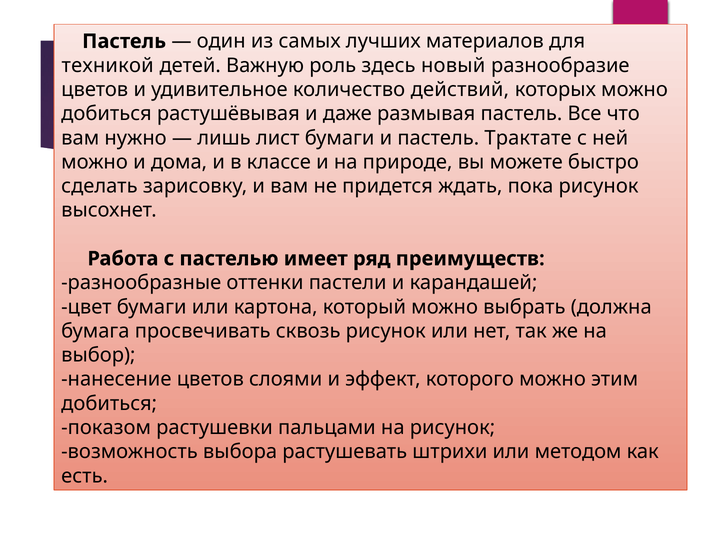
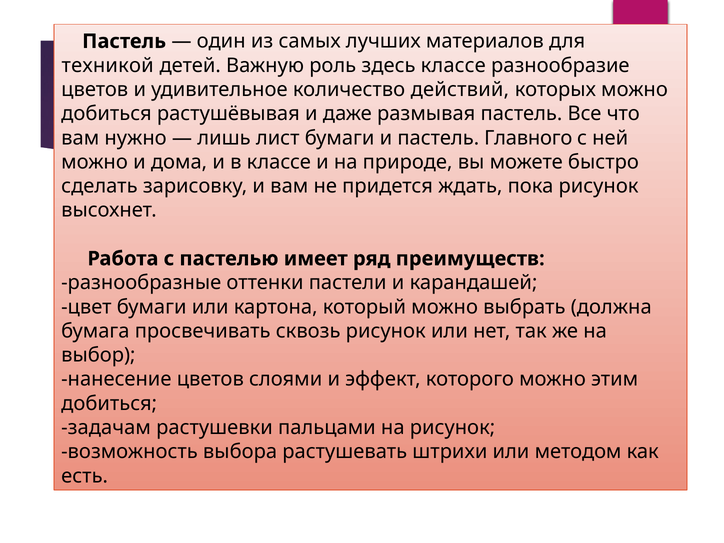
здесь новый: новый -> классе
Трактате: Трактате -> Главного
показом: показом -> задачам
